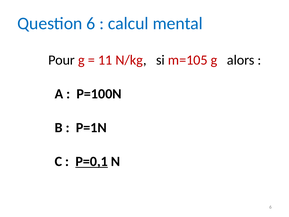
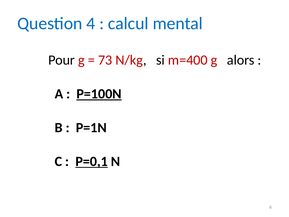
Question 6: 6 -> 4
11: 11 -> 73
m=105: m=105 -> m=400
P=100N underline: none -> present
